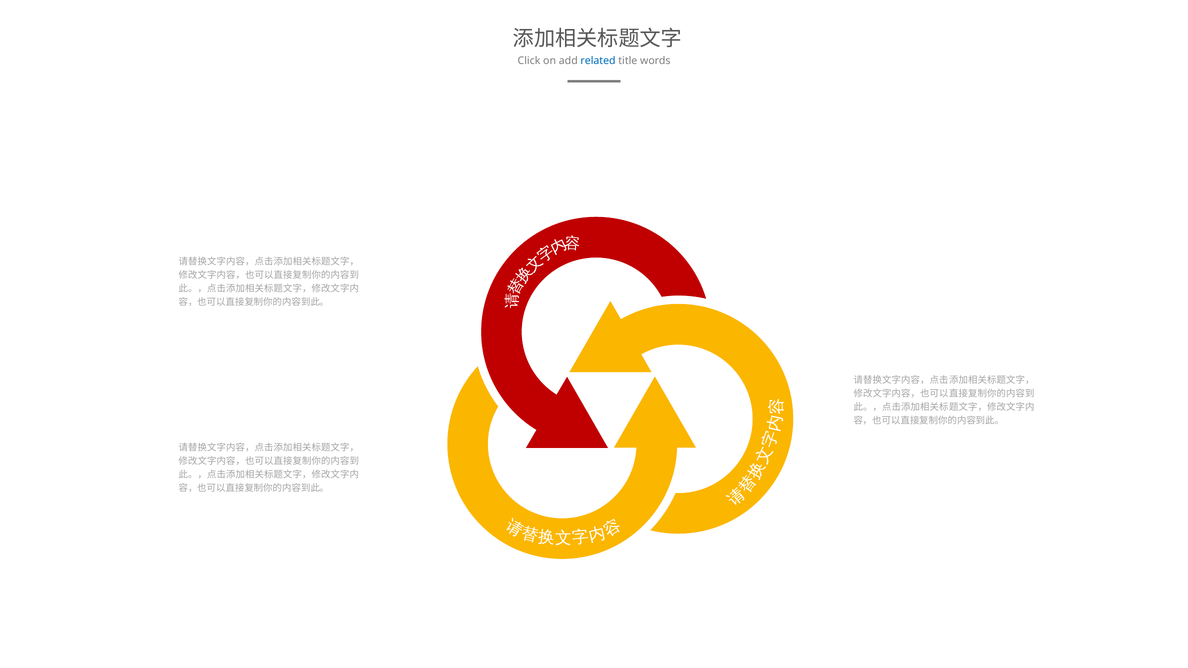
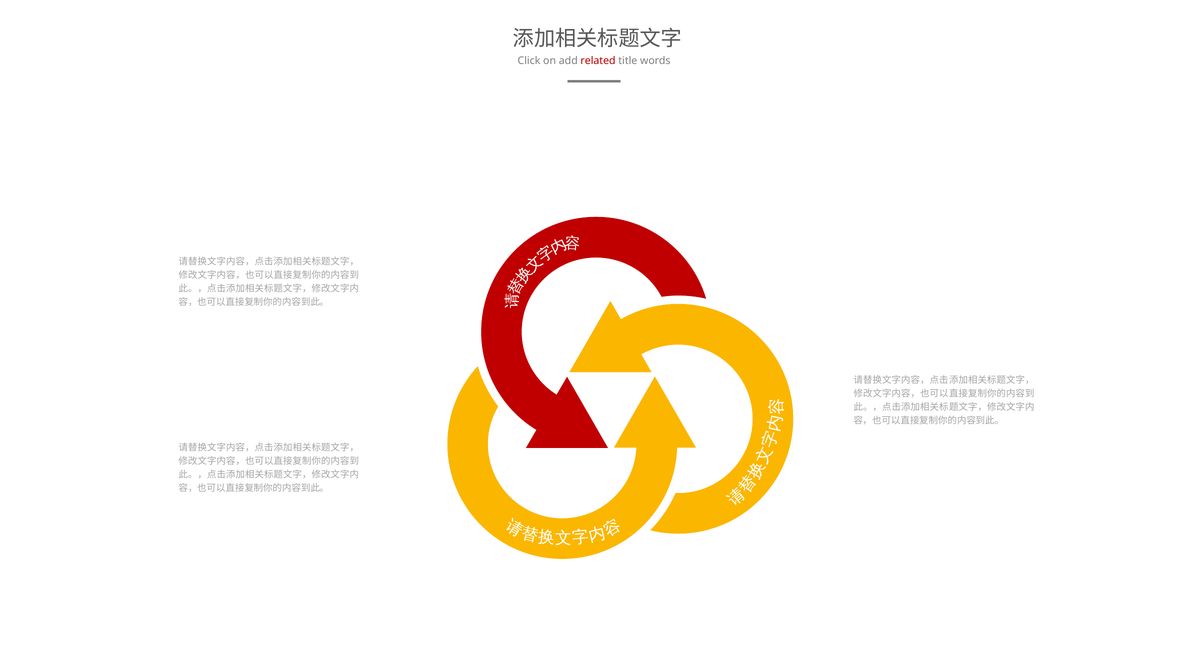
related colour: blue -> red
